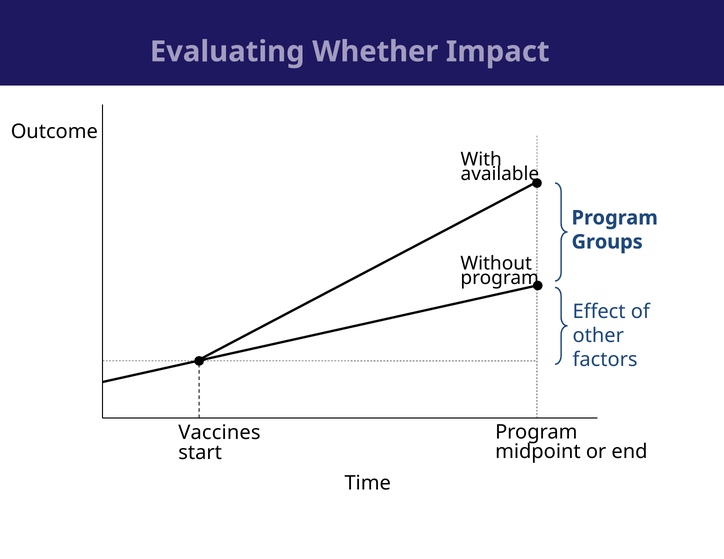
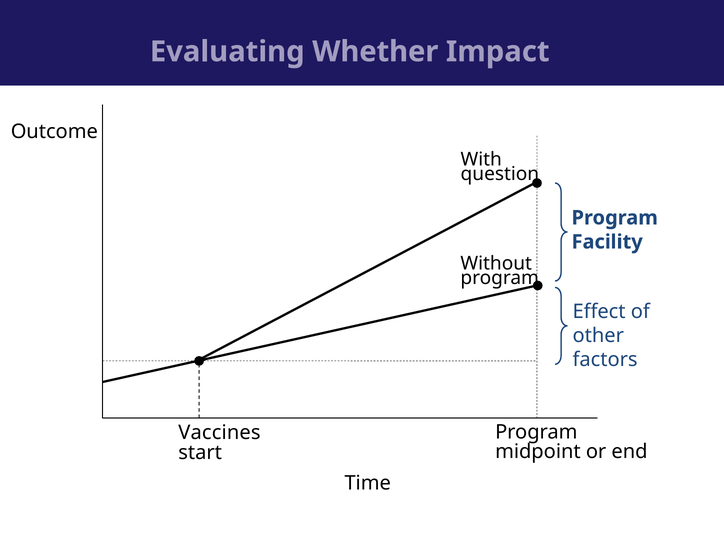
available: available -> question
Groups: Groups -> Facility
